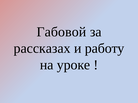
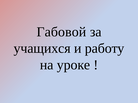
рассказах: рассказах -> учащихся
